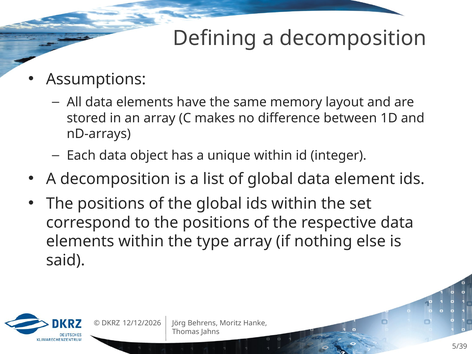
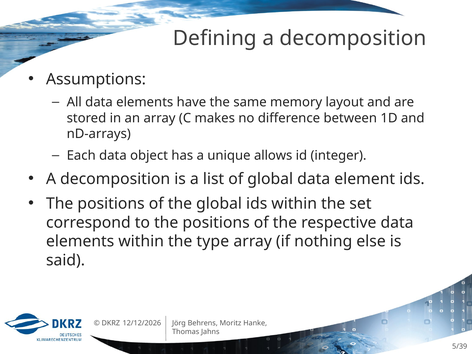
unique within: within -> allows
